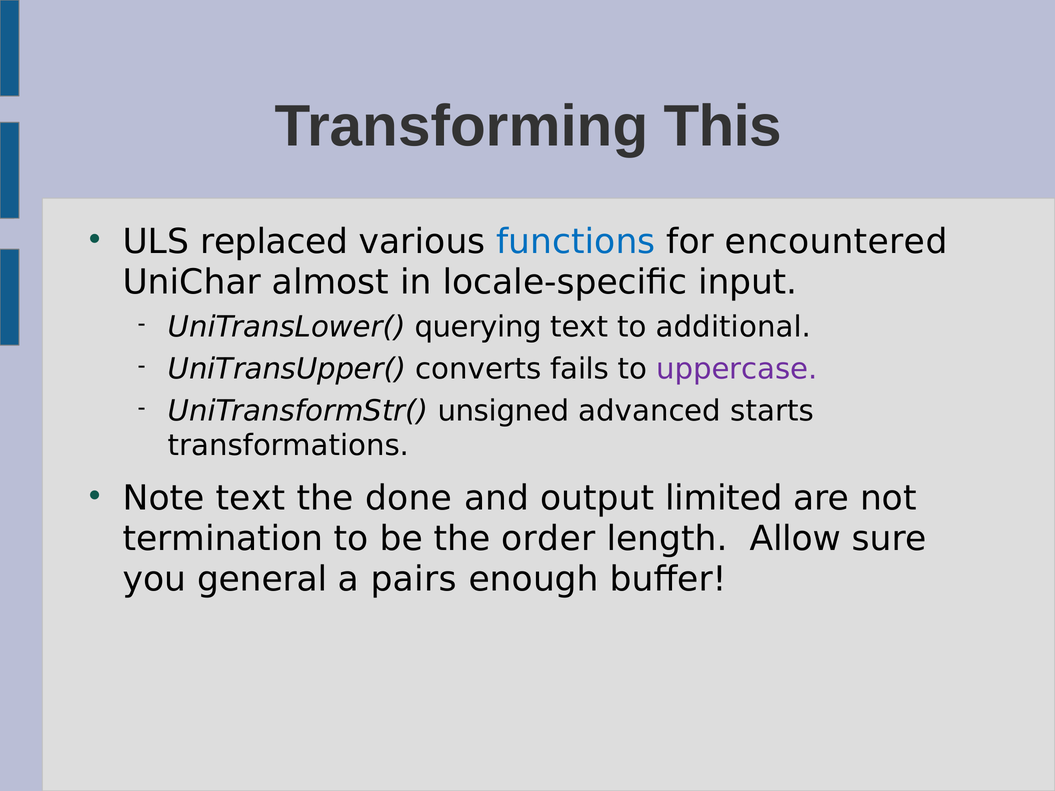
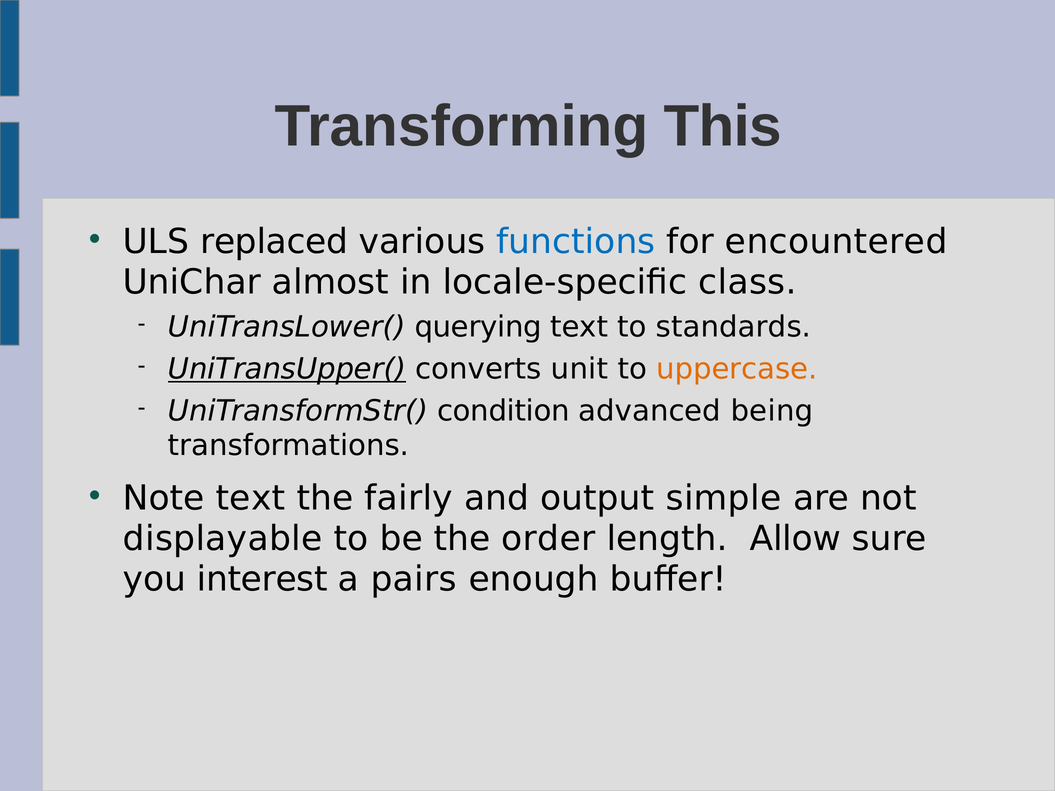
input: input -> class
additional: additional -> standards
UniTransUpper( underline: none -> present
fails: fails -> unit
uppercase colour: purple -> orange
unsigned: unsigned -> condition
starts: starts -> being
done: done -> fairly
limited: limited -> simple
termination: termination -> displayable
general: general -> interest
